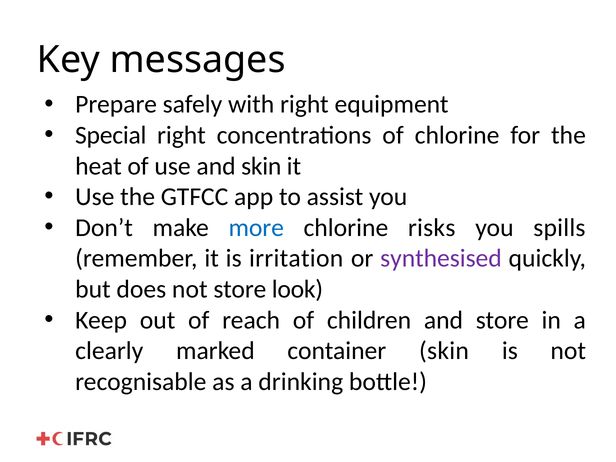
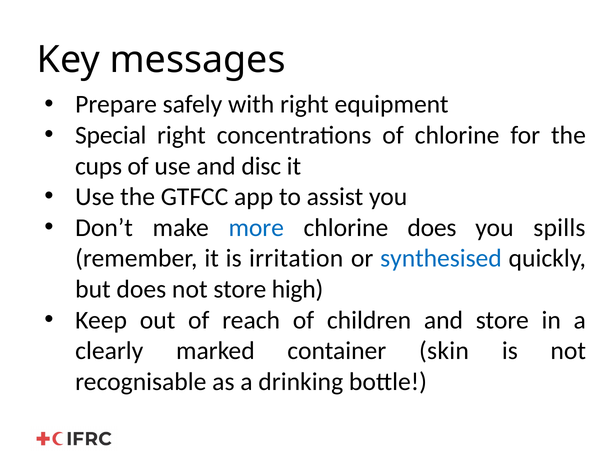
heat: heat -> cups
and skin: skin -> disc
chlorine risks: risks -> does
synthesised colour: purple -> blue
look: look -> high
